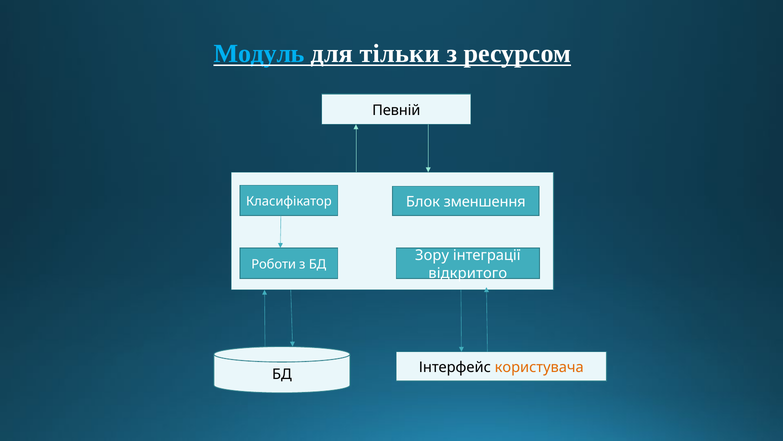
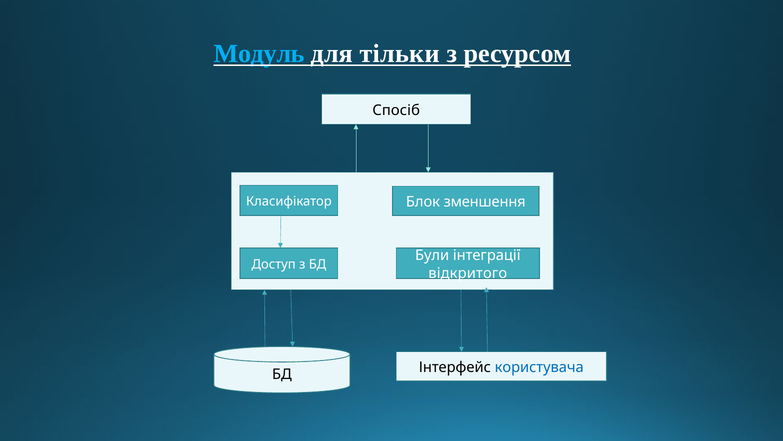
Певній: Певній -> Спосіб
Зору: Зору -> Були
Роботи: Роботи -> Доступ
користувача colour: orange -> blue
